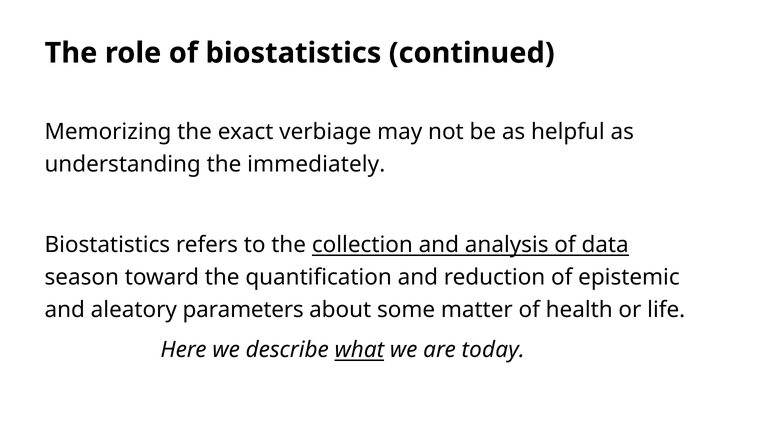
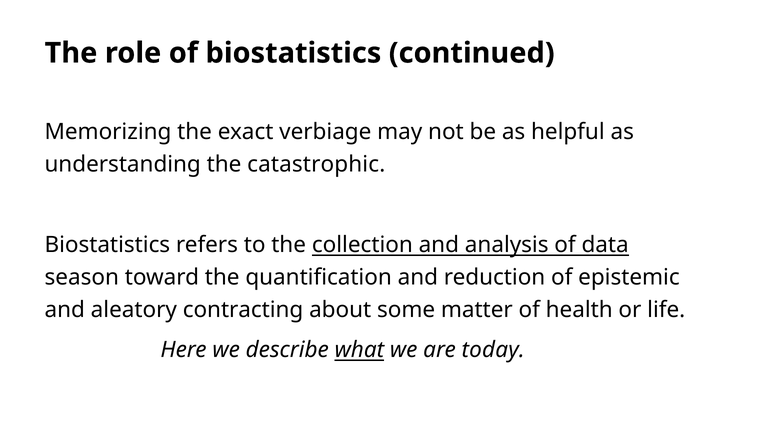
immediately: immediately -> catastrophic
parameters: parameters -> contracting
